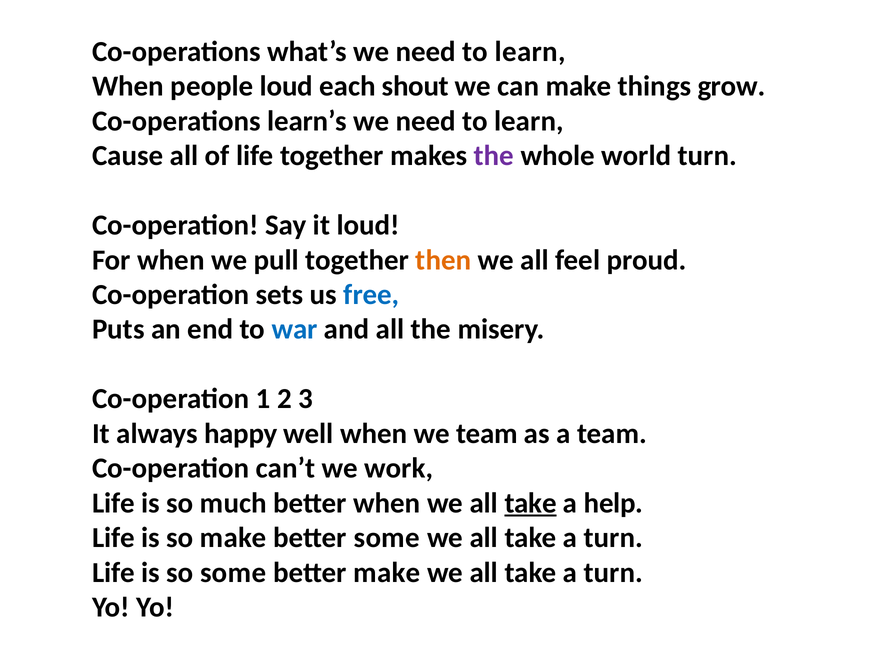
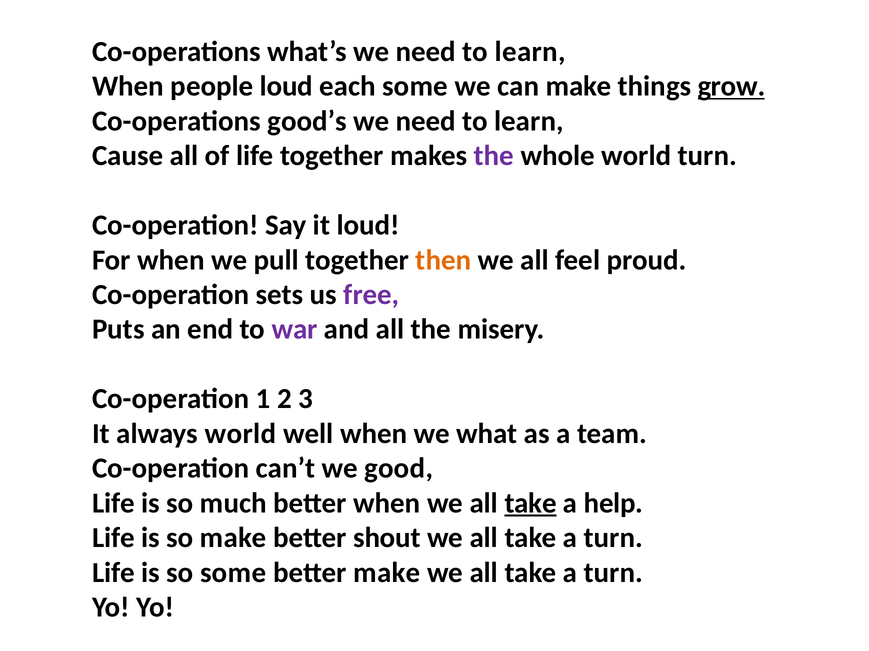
each shout: shout -> some
grow underline: none -> present
learn’s: learn’s -> good’s
free colour: blue -> purple
war colour: blue -> purple
always happy: happy -> world
we team: team -> what
work: work -> good
better some: some -> shout
